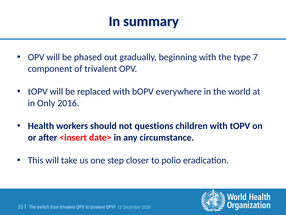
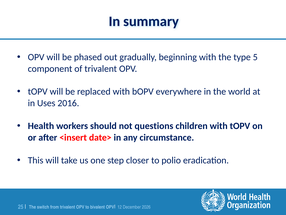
7: 7 -> 5
Only: Only -> Uses
